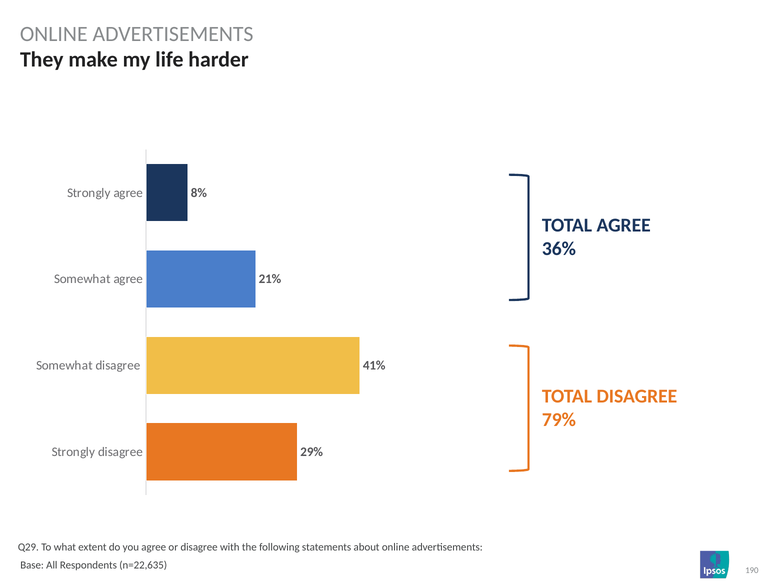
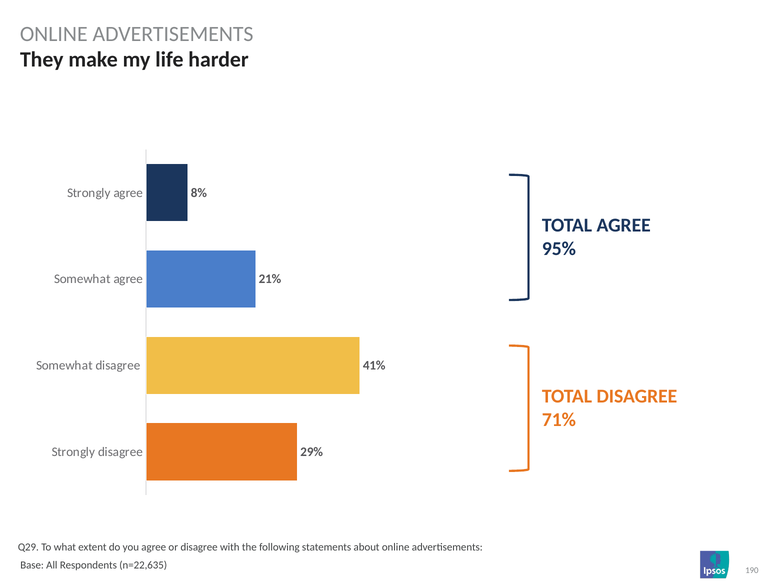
36%: 36% -> 95%
79%: 79% -> 71%
